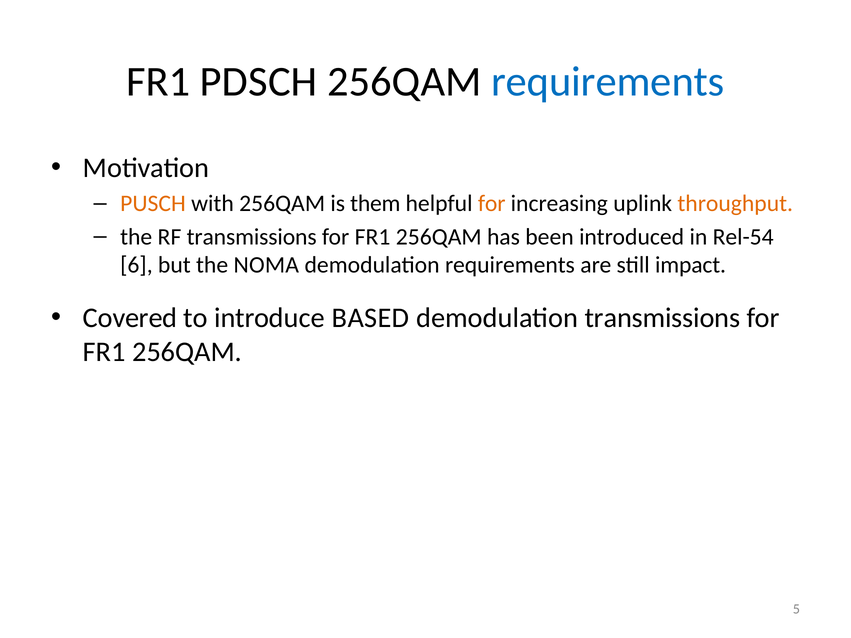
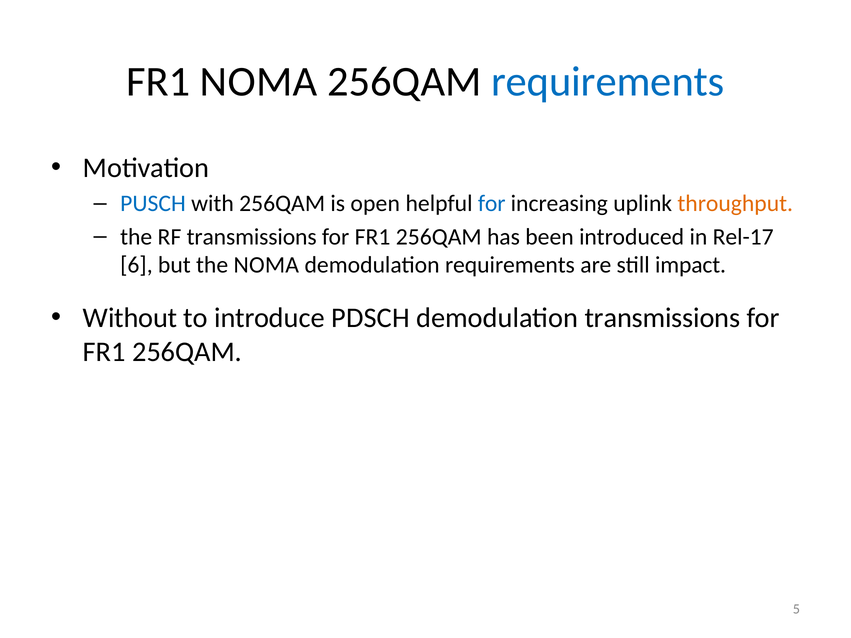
FR1 PDSCH: PDSCH -> NOMA
PUSCH colour: orange -> blue
them: them -> open
for at (492, 204) colour: orange -> blue
Rel-54: Rel-54 -> Rel-17
Covered: Covered -> Without
BASED: BASED -> PDSCH
